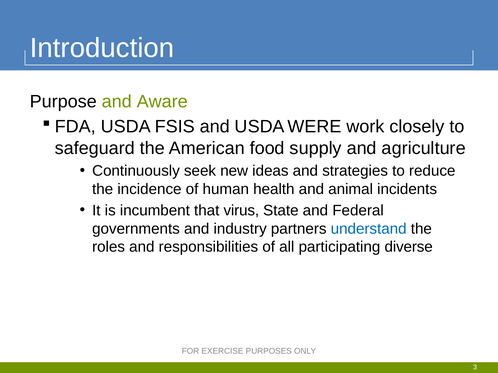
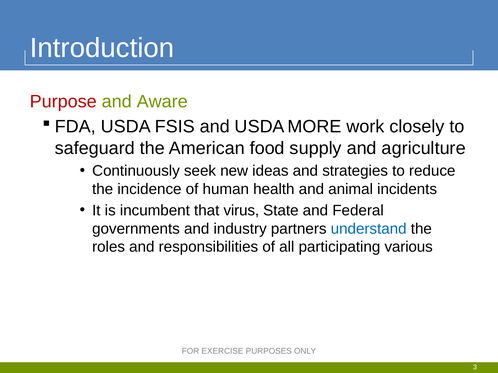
Purpose colour: black -> red
WERE: WERE -> MORE
diverse: diverse -> various
